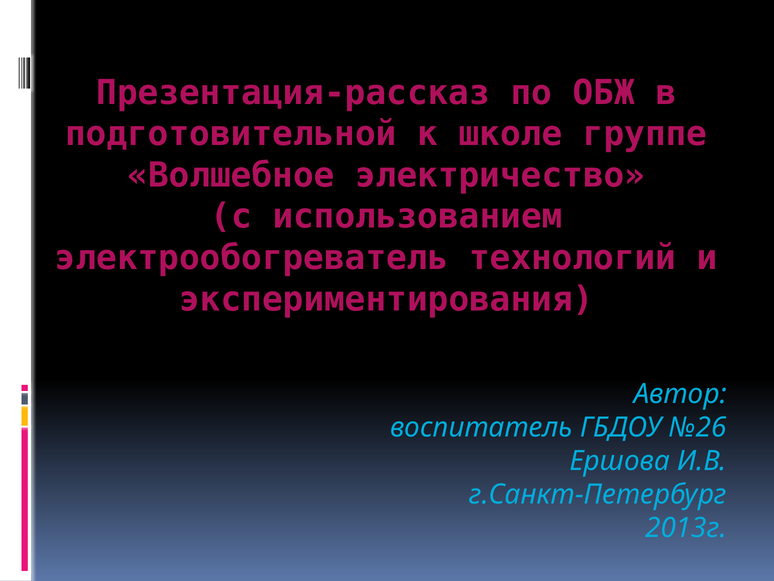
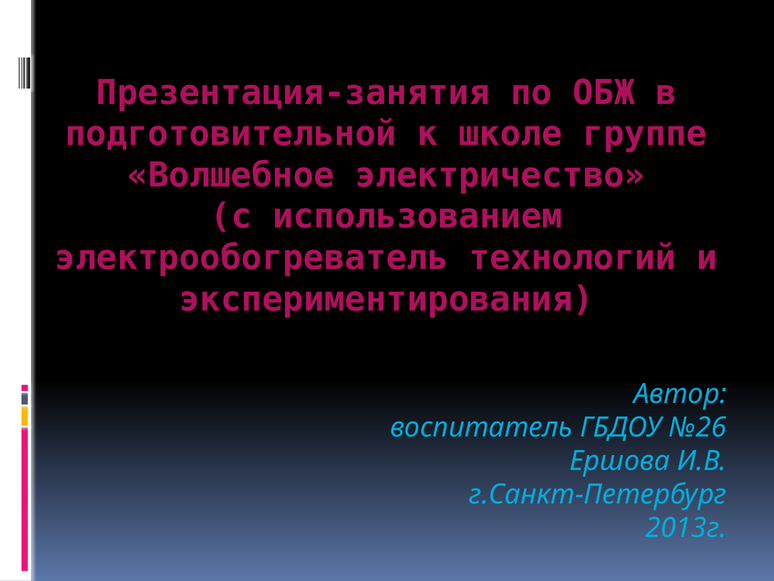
Презентация-рассказ: Презентация-рассказ -> Презентация-занятия
